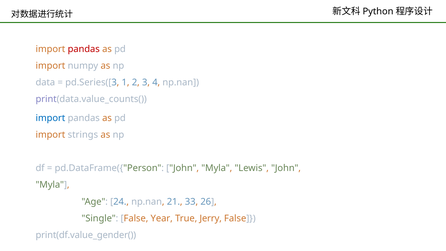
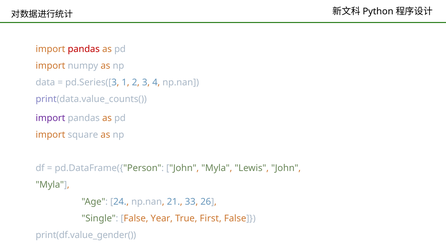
import at (50, 118) colour: blue -> purple
strings: strings -> square
Jerry: Jerry -> First
